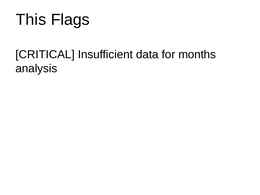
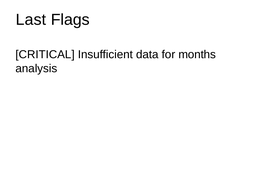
This: This -> Last
